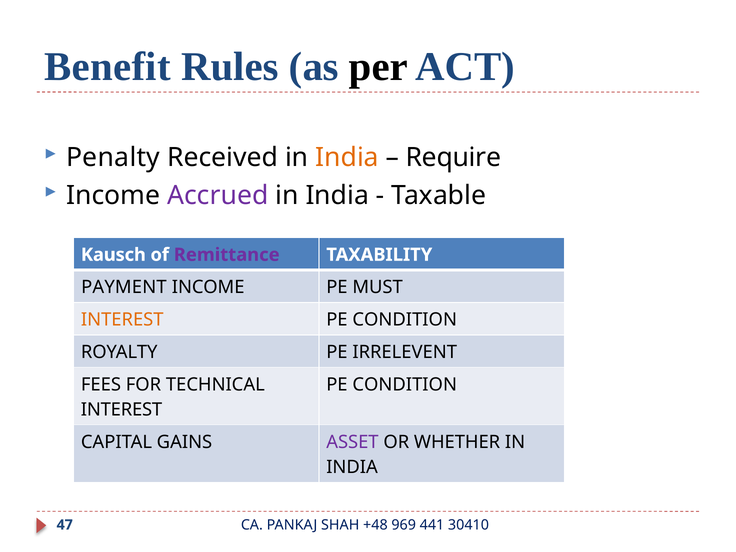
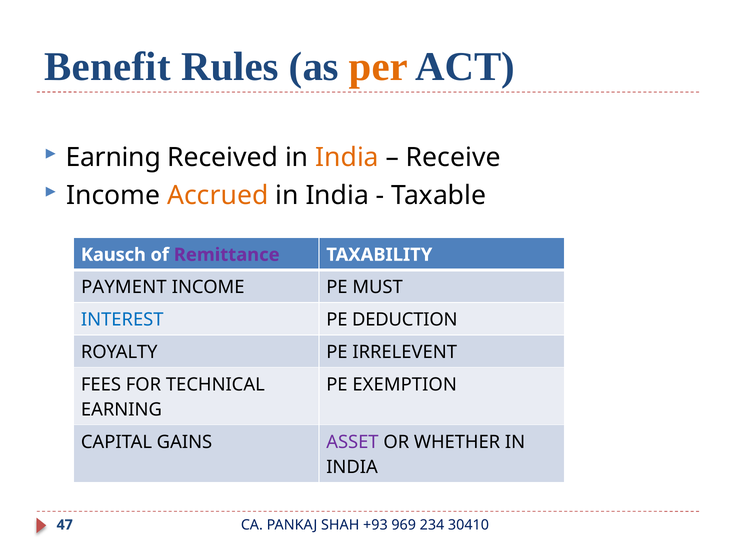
per colour: black -> orange
Penalty at (113, 158): Penalty -> Earning
Require: Require -> Receive
Accrued colour: purple -> orange
INTEREST at (122, 320) colour: orange -> blue
CONDITION at (405, 320): CONDITION -> DEDUCTION
CONDITION at (405, 385): CONDITION -> EXEMPTION
INTEREST at (122, 410): INTEREST -> EARNING
+48: +48 -> +93
441: 441 -> 234
